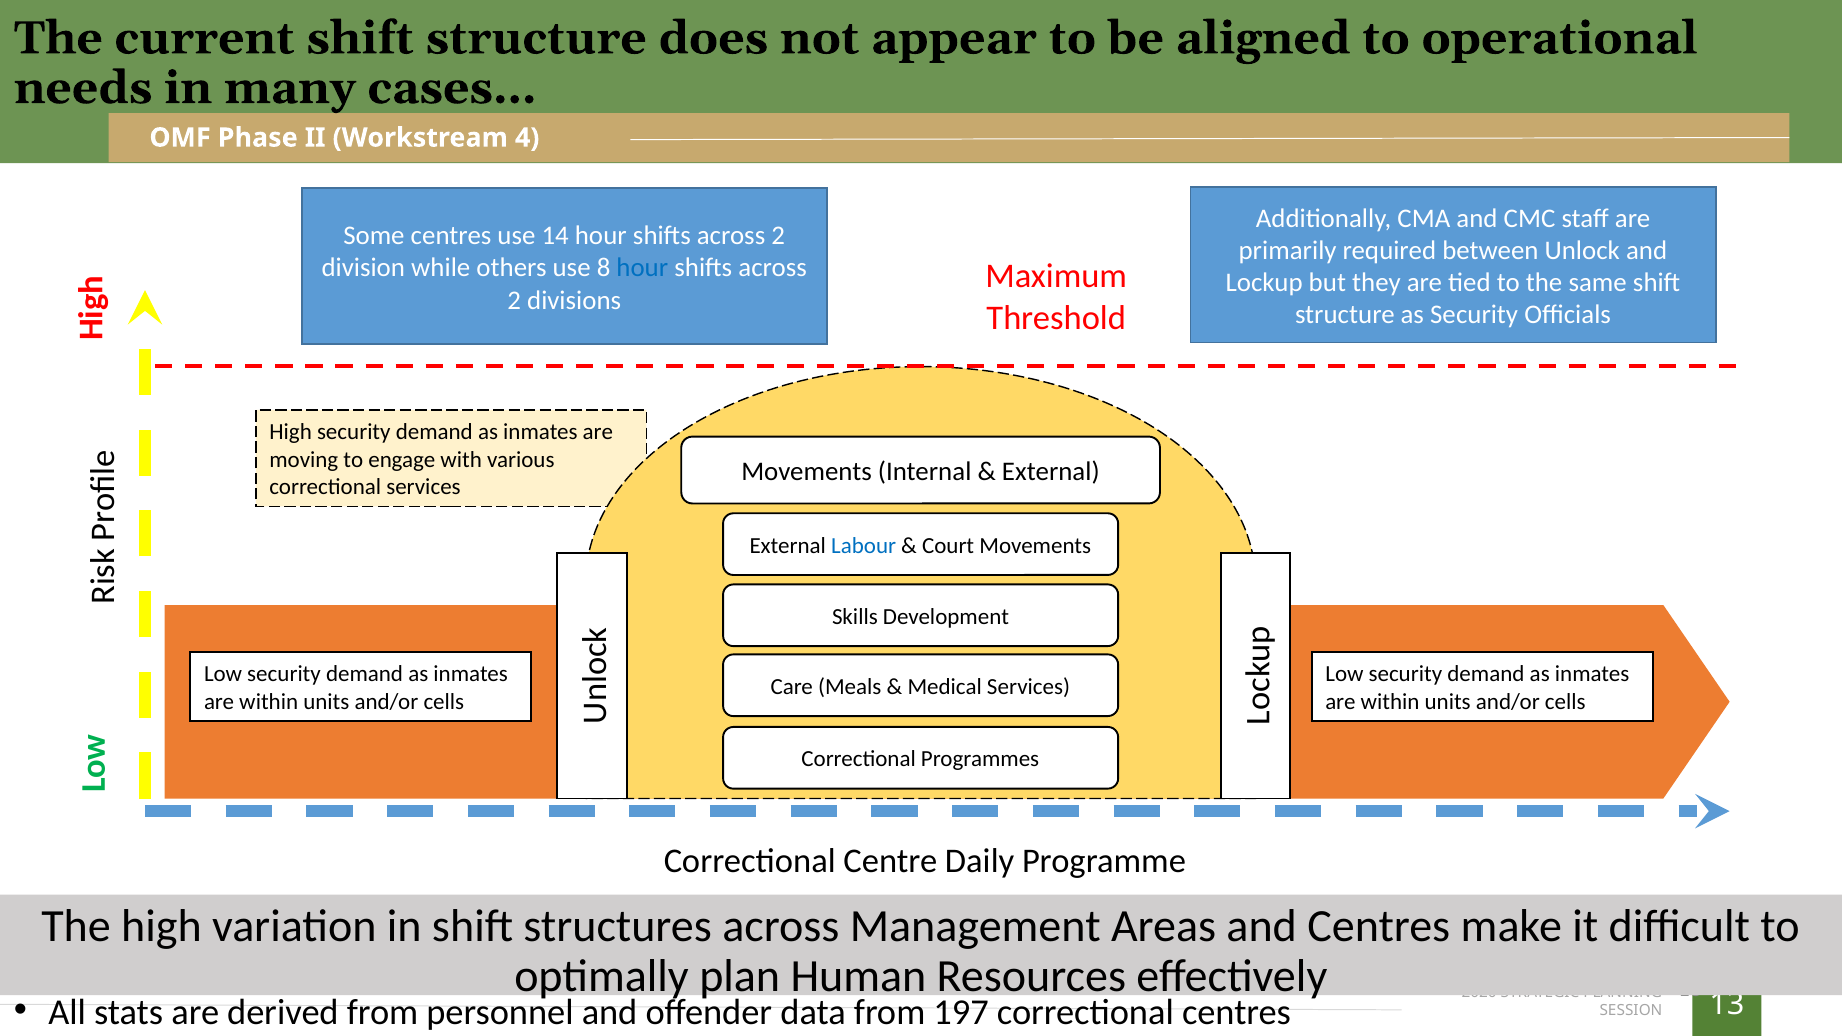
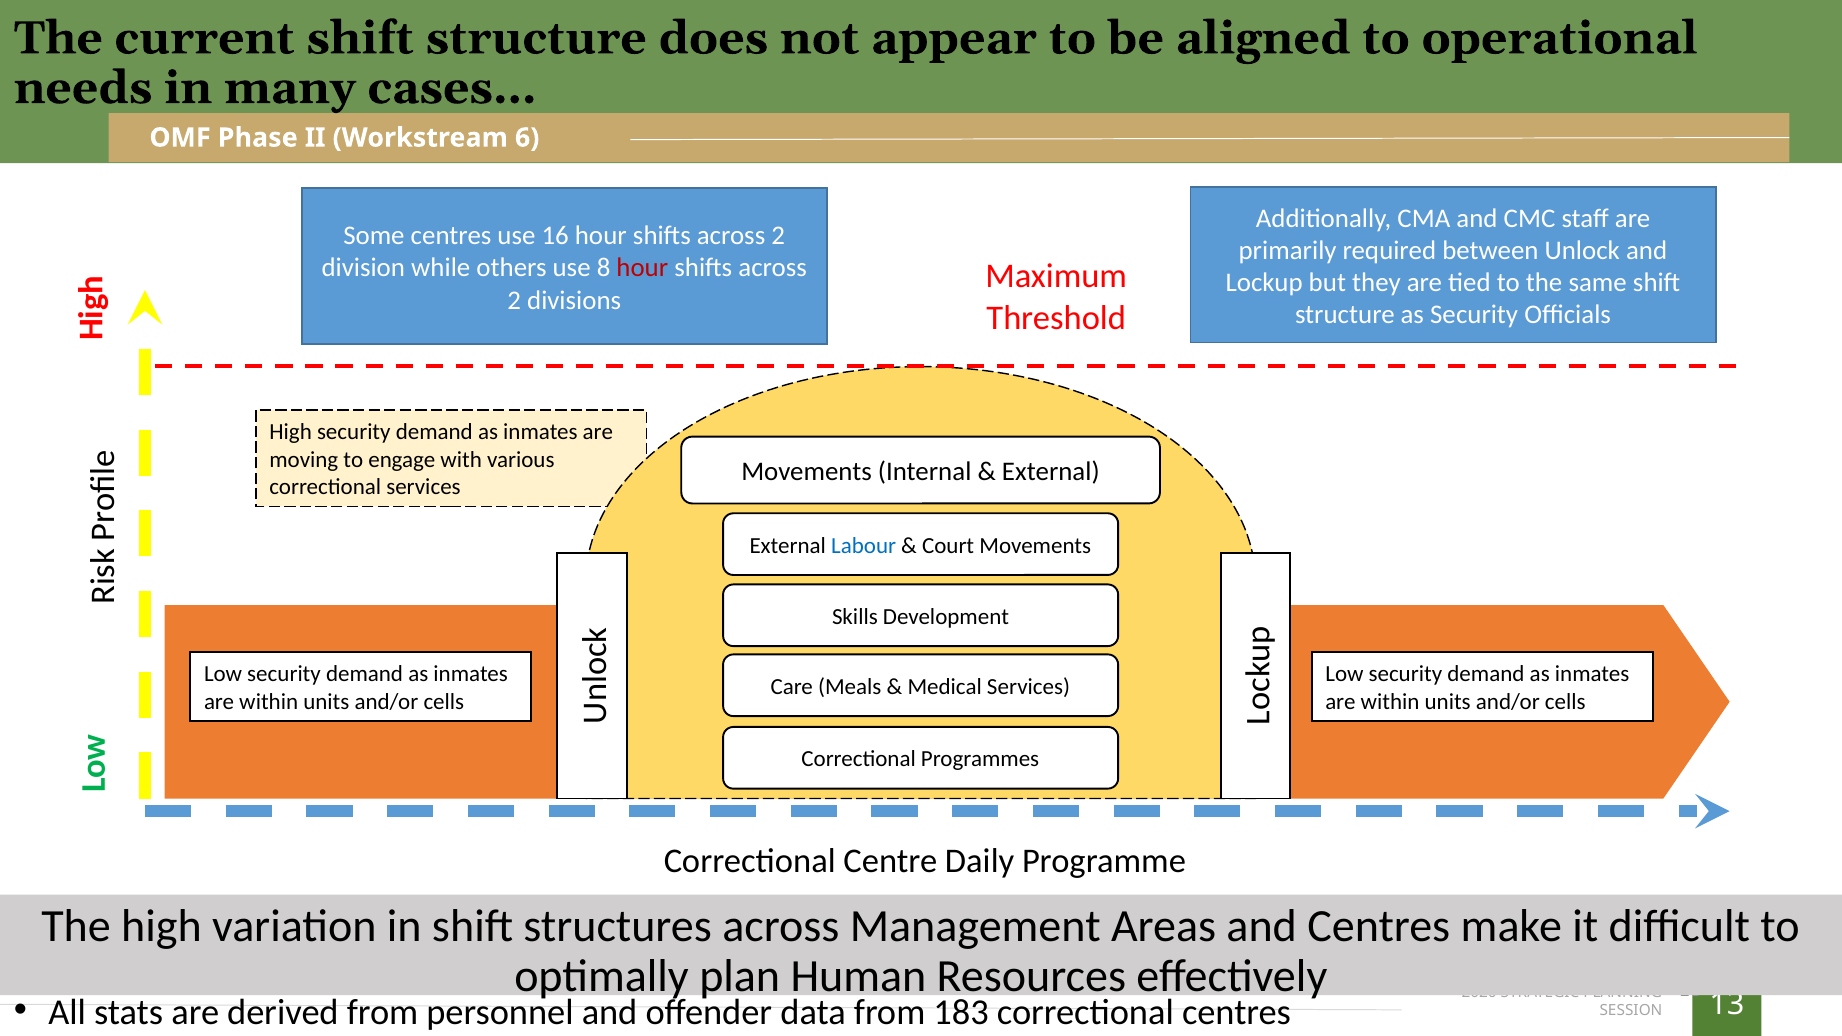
4: 4 -> 6
14: 14 -> 16
hour at (642, 268) colour: blue -> red
197: 197 -> 183
